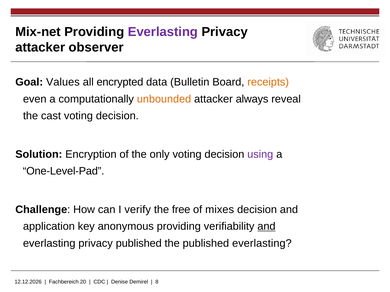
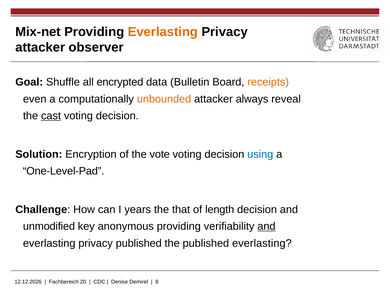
Everlasting at (163, 32) colour: purple -> orange
Values: Values -> Shuffle
cast underline: none -> present
only: only -> vote
using colour: purple -> blue
verify: verify -> years
free: free -> that
mixes: mixes -> length
application: application -> unmodified
